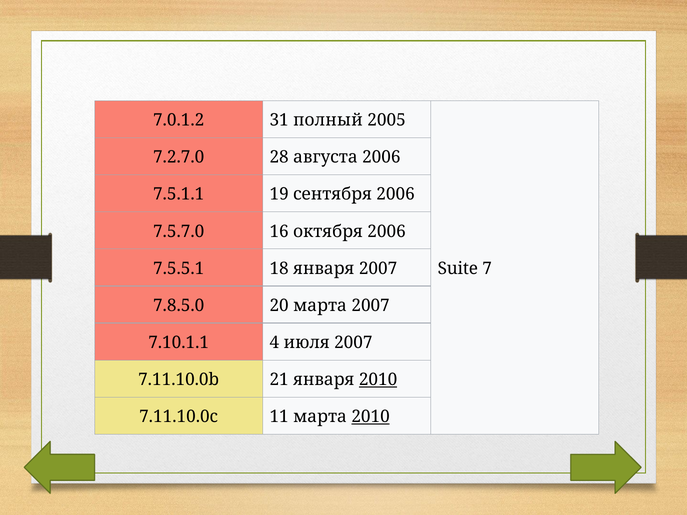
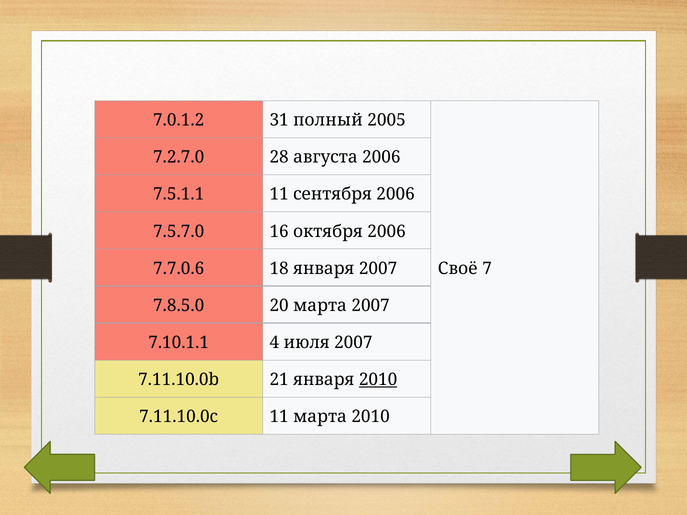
7.5.1.1 19: 19 -> 11
7.5.5.1: 7.5.5.1 -> 7.7.0.6
Suite: Suite -> Своё
2010 at (371, 417) underline: present -> none
